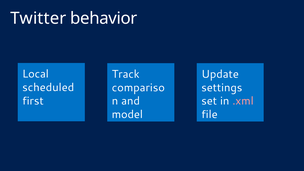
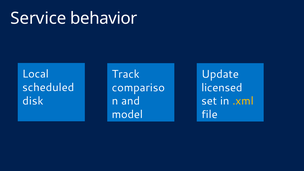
Twitter: Twitter -> Service
settings: settings -> licensed
first: first -> disk
.xml colour: pink -> yellow
